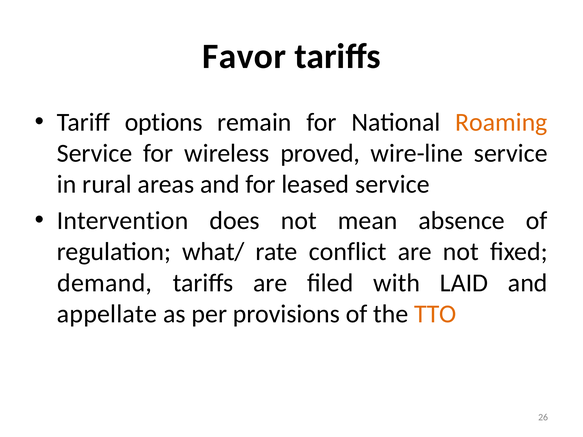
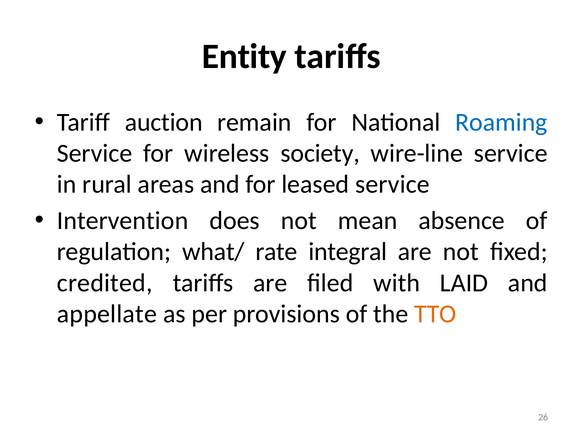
Favor: Favor -> Entity
options: options -> auction
Roaming colour: orange -> blue
proved: proved -> society
conflict: conflict -> integral
demand: demand -> credited
